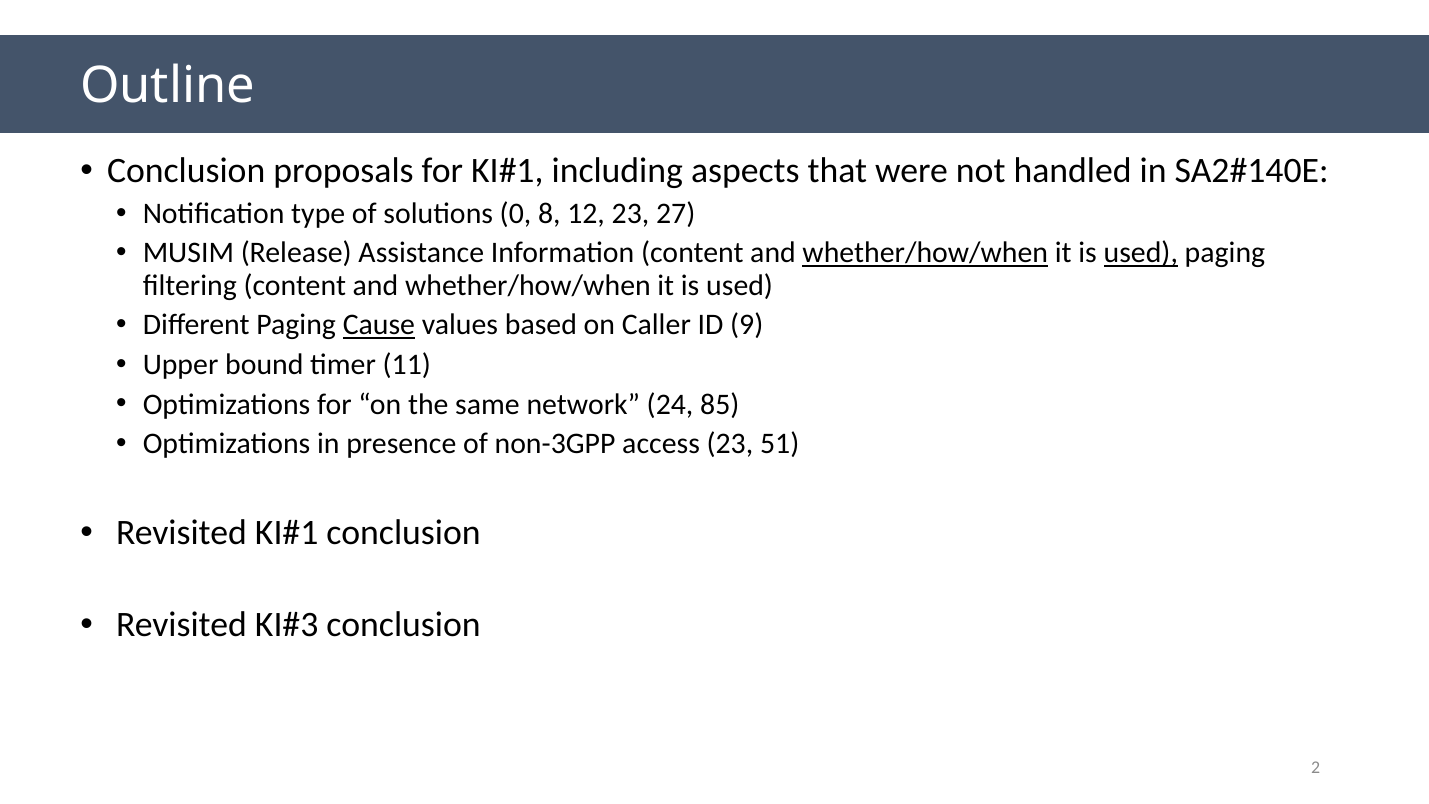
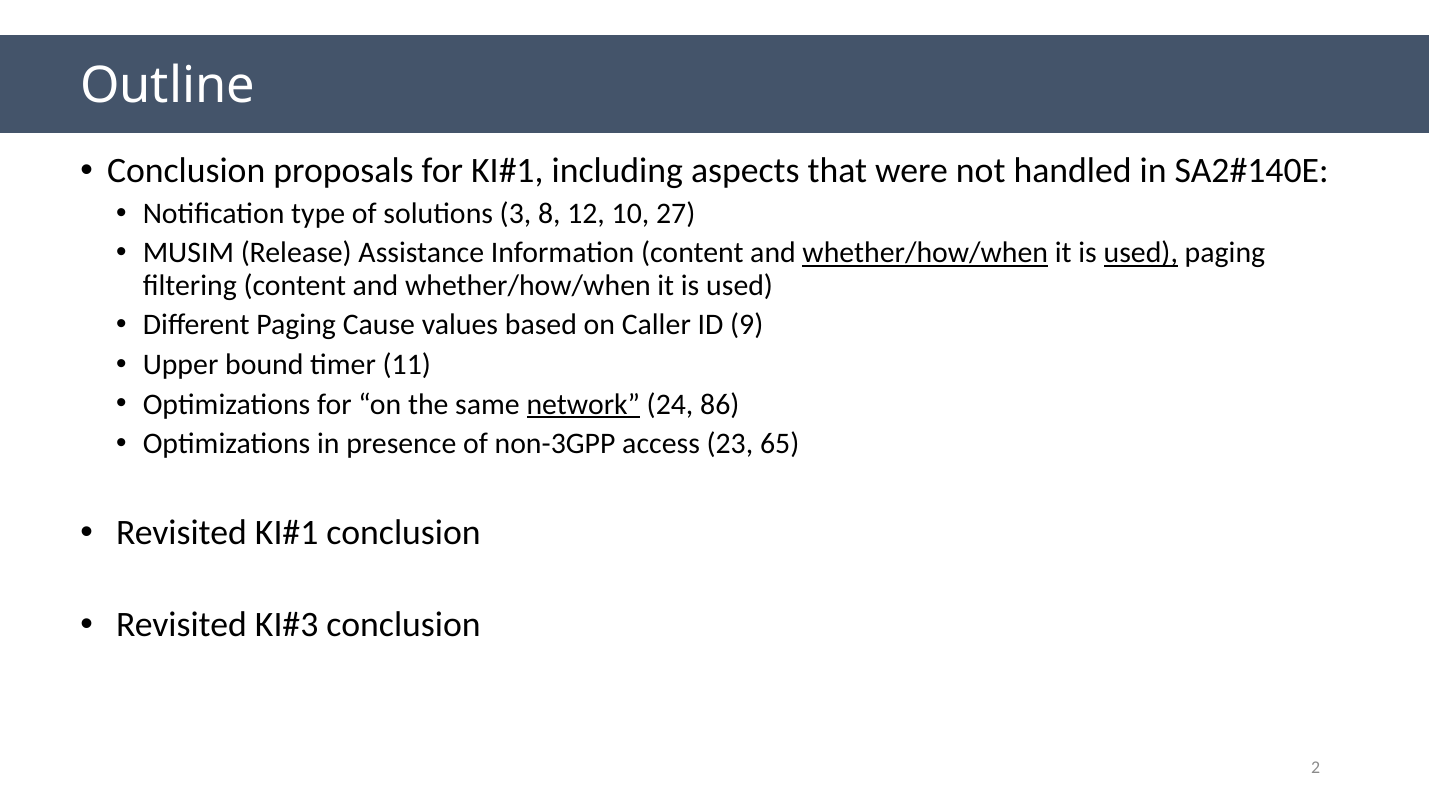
0: 0 -> 3
12 23: 23 -> 10
Cause underline: present -> none
network underline: none -> present
85: 85 -> 86
51: 51 -> 65
